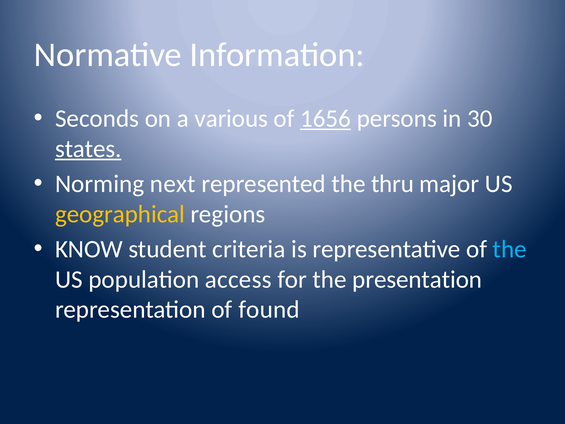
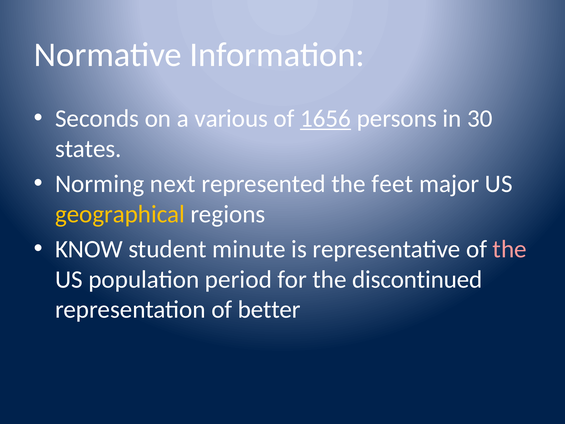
states underline: present -> none
thru: thru -> feet
criteria: criteria -> minute
the at (510, 249) colour: light blue -> pink
access: access -> period
presentation: presentation -> discontinued
found: found -> better
